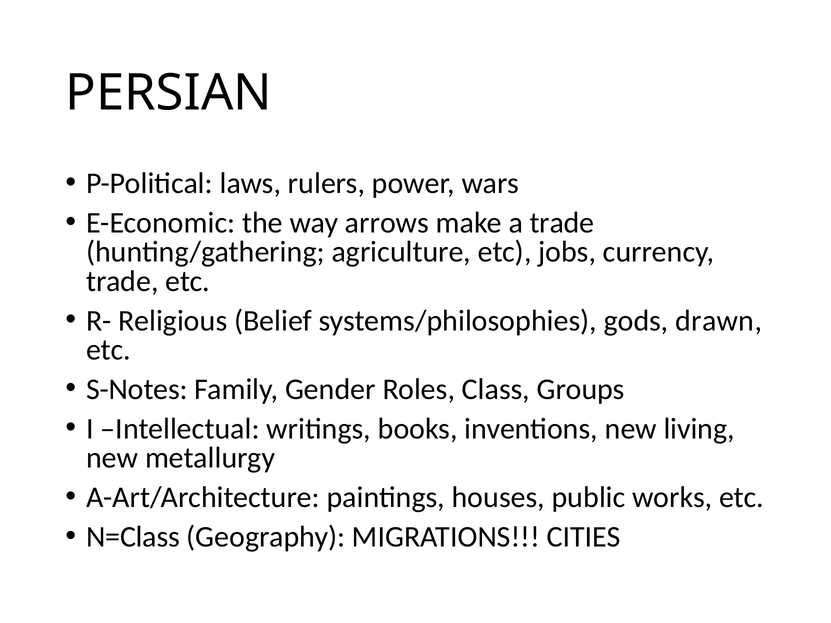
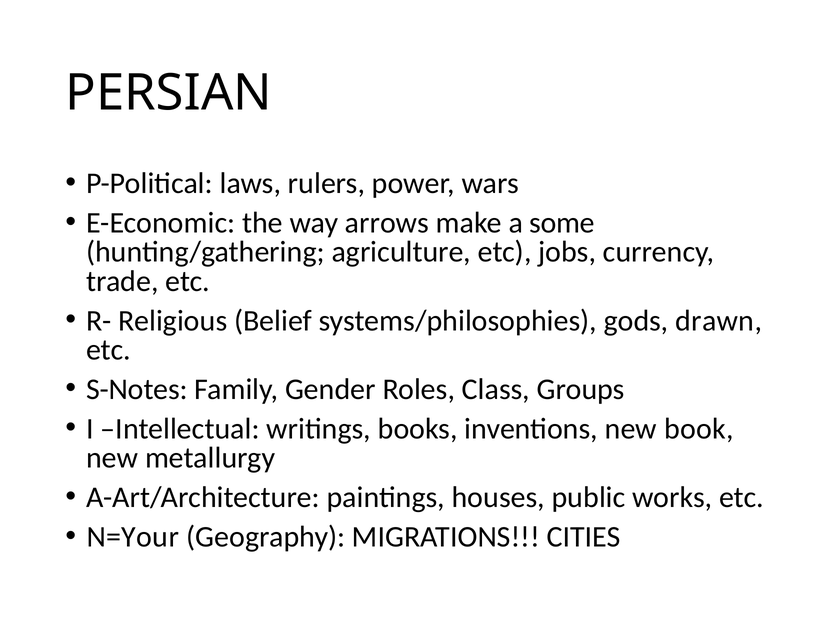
a trade: trade -> some
living: living -> book
N=Class: N=Class -> N=Your
